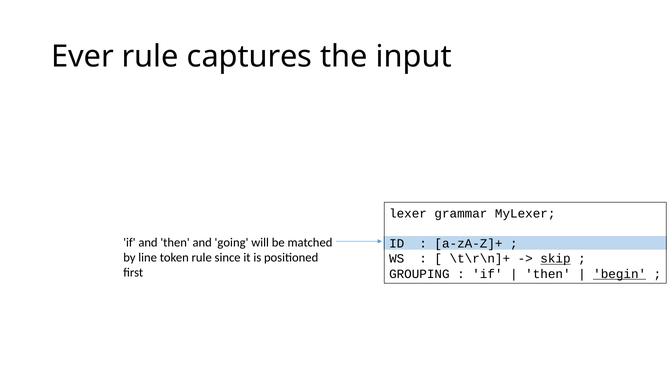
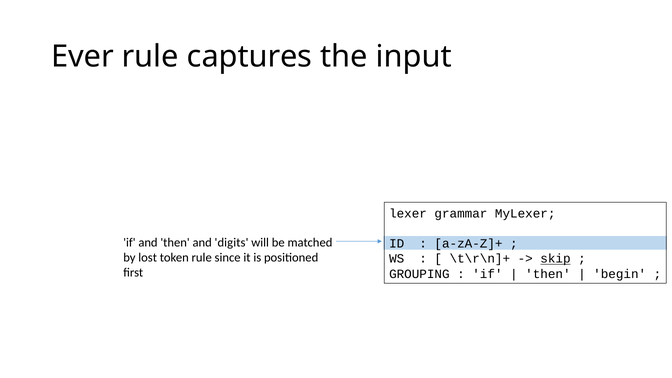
going: going -> digits
line: line -> lost
begin underline: present -> none
